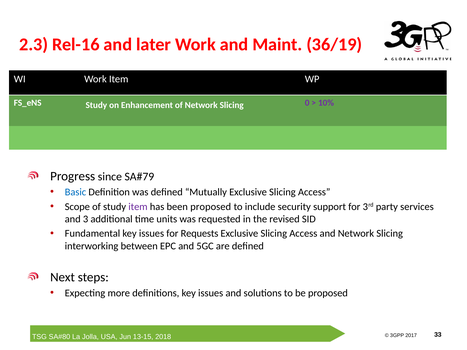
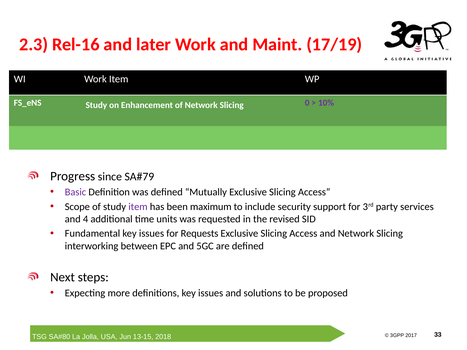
36/19: 36/19 -> 17/19
Basic colour: blue -> purple
been proposed: proposed -> maximum
3: 3 -> 4
